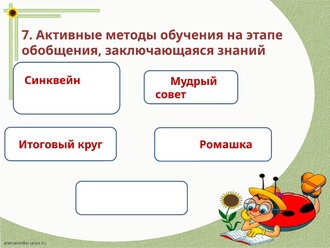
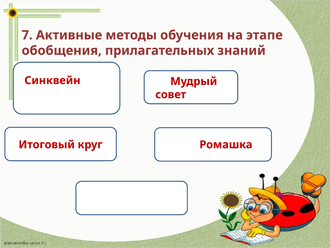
заключающаяся: заключающаяся -> прилагательных
